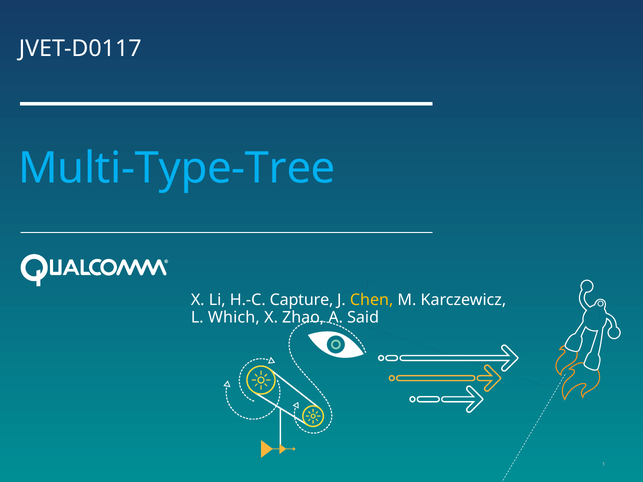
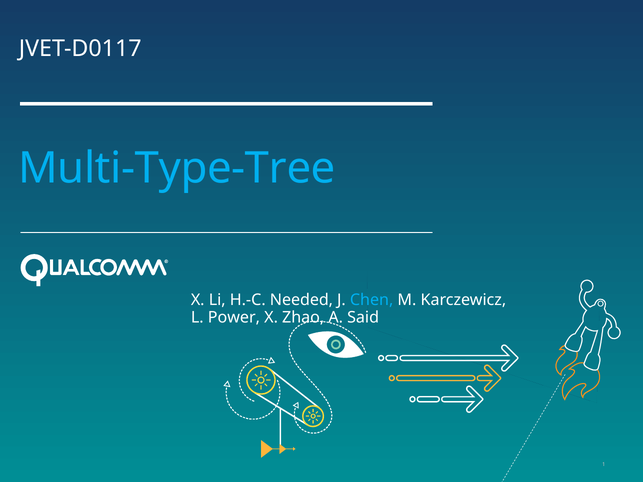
Capture: Capture -> Needed
Chen colour: yellow -> light blue
Which: Which -> Power
